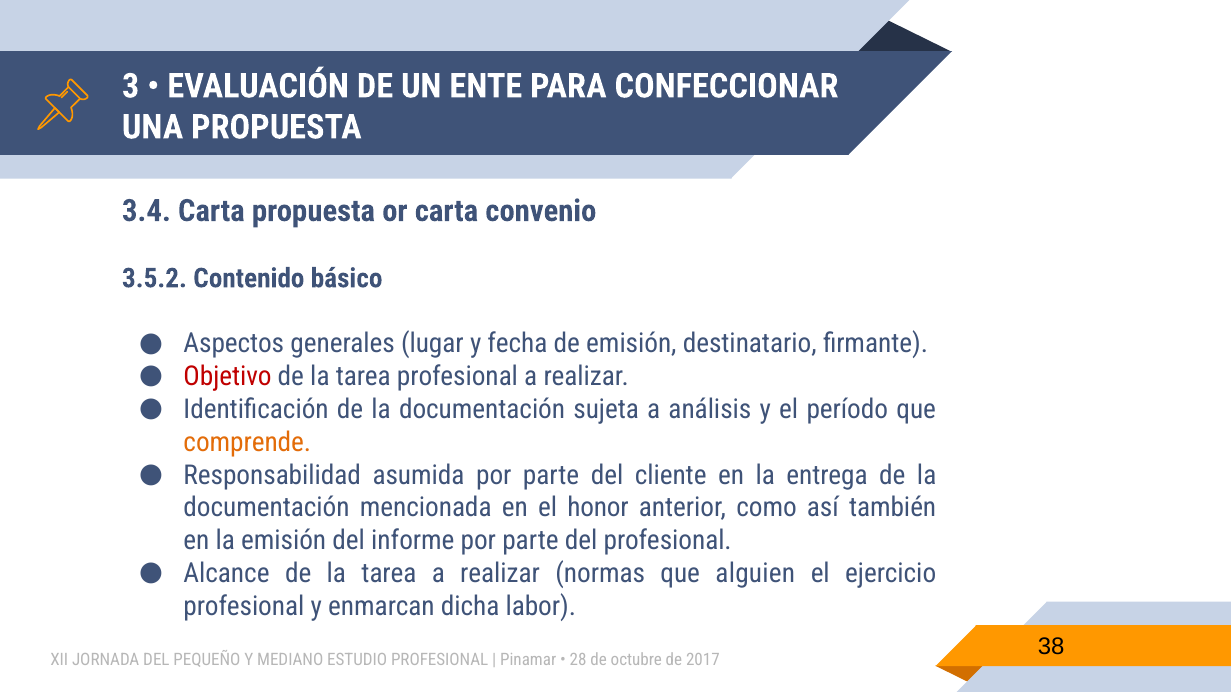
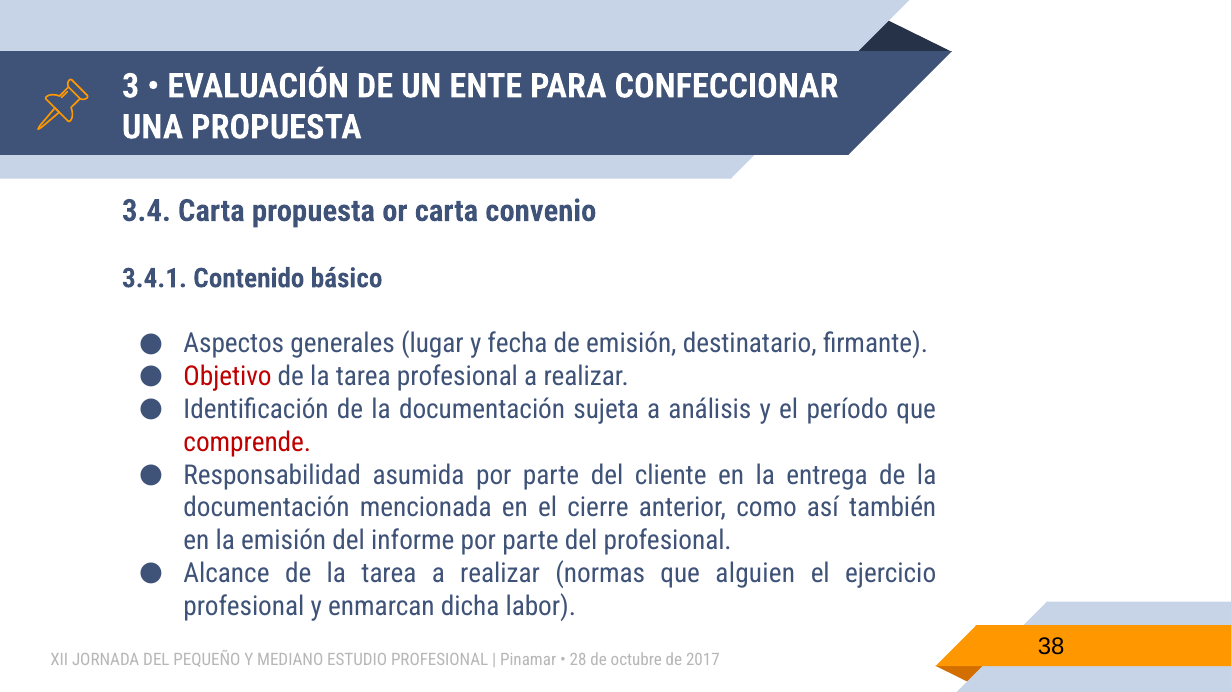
3.5.2: 3.5.2 -> 3.4.1
comprende colour: orange -> red
honor: honor -> cierre
